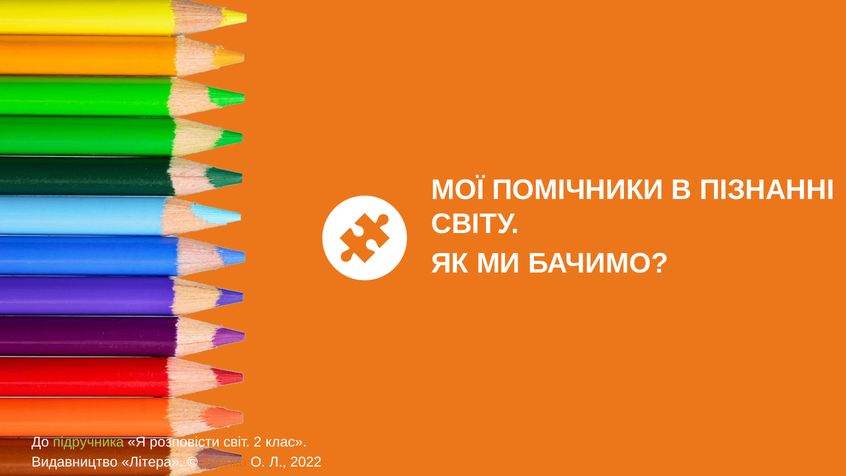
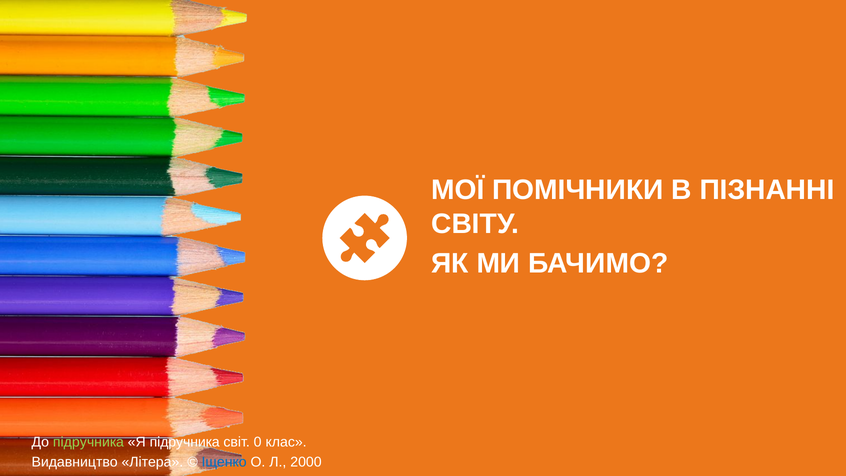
Я розповісти: розповісти -> підручника
2: 2 -> 0
Іщенко colour: orange -> blue
2022: 2022 -> 2000
